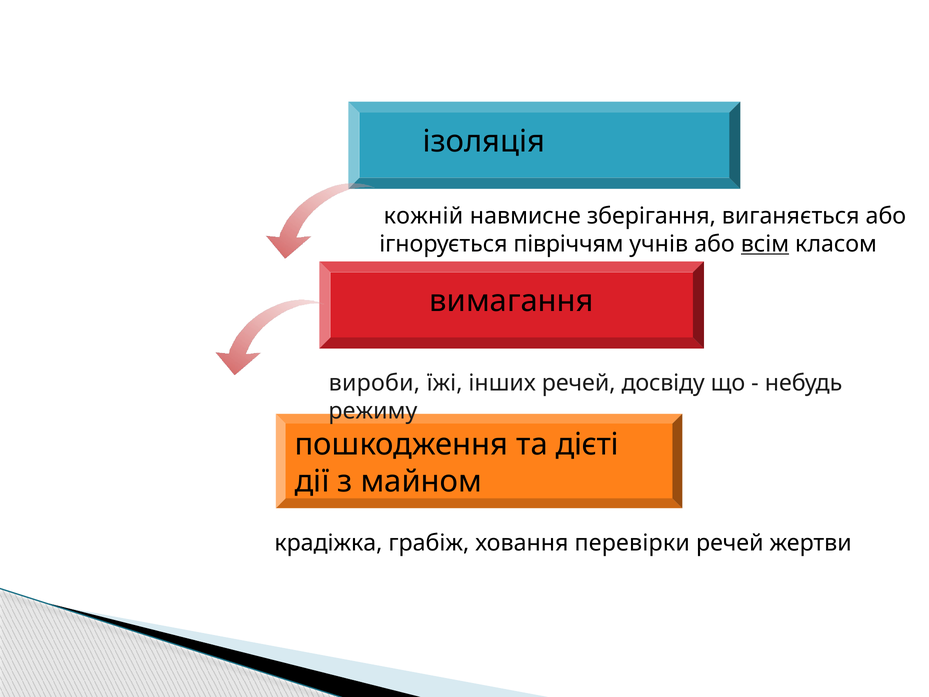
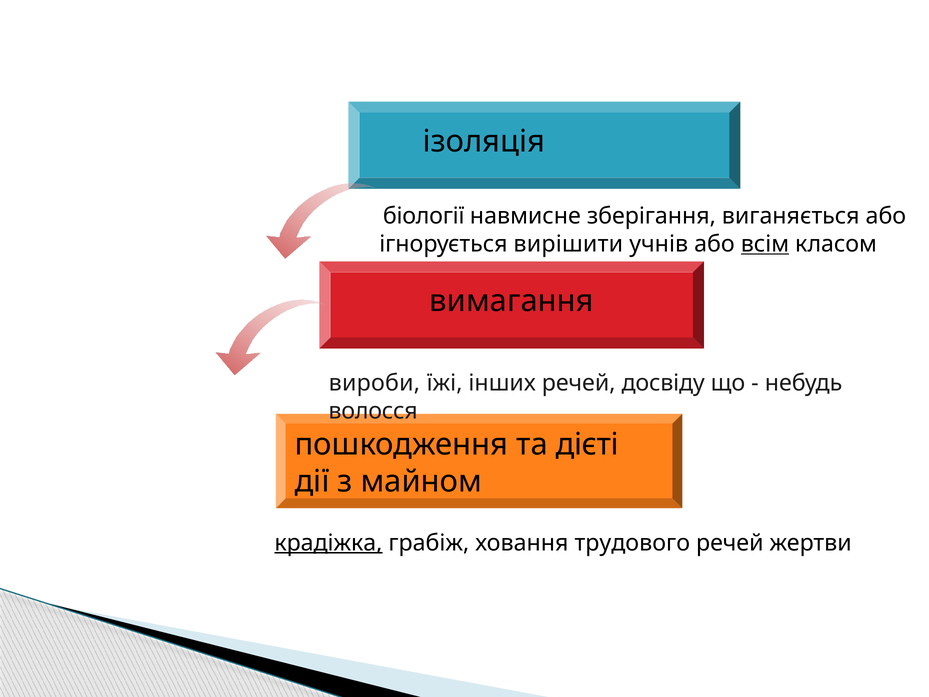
кожній: кожній -> біології
півріччям: півріччям -> вирішити
режиму: режиму -> волосся
крадіжка underline: none -> present
перевірки: перевірки -> трудового
